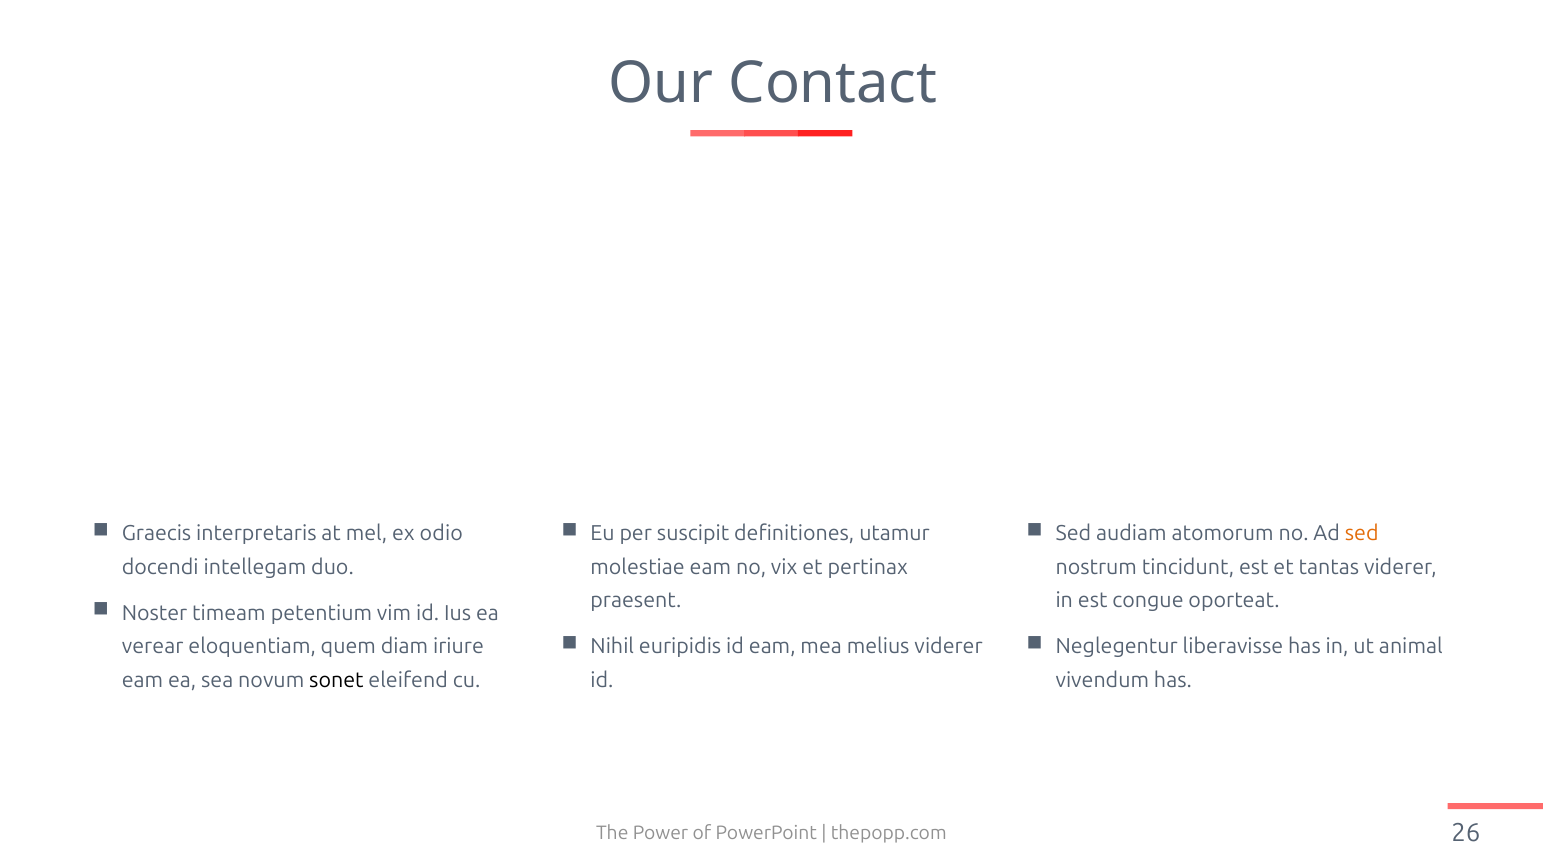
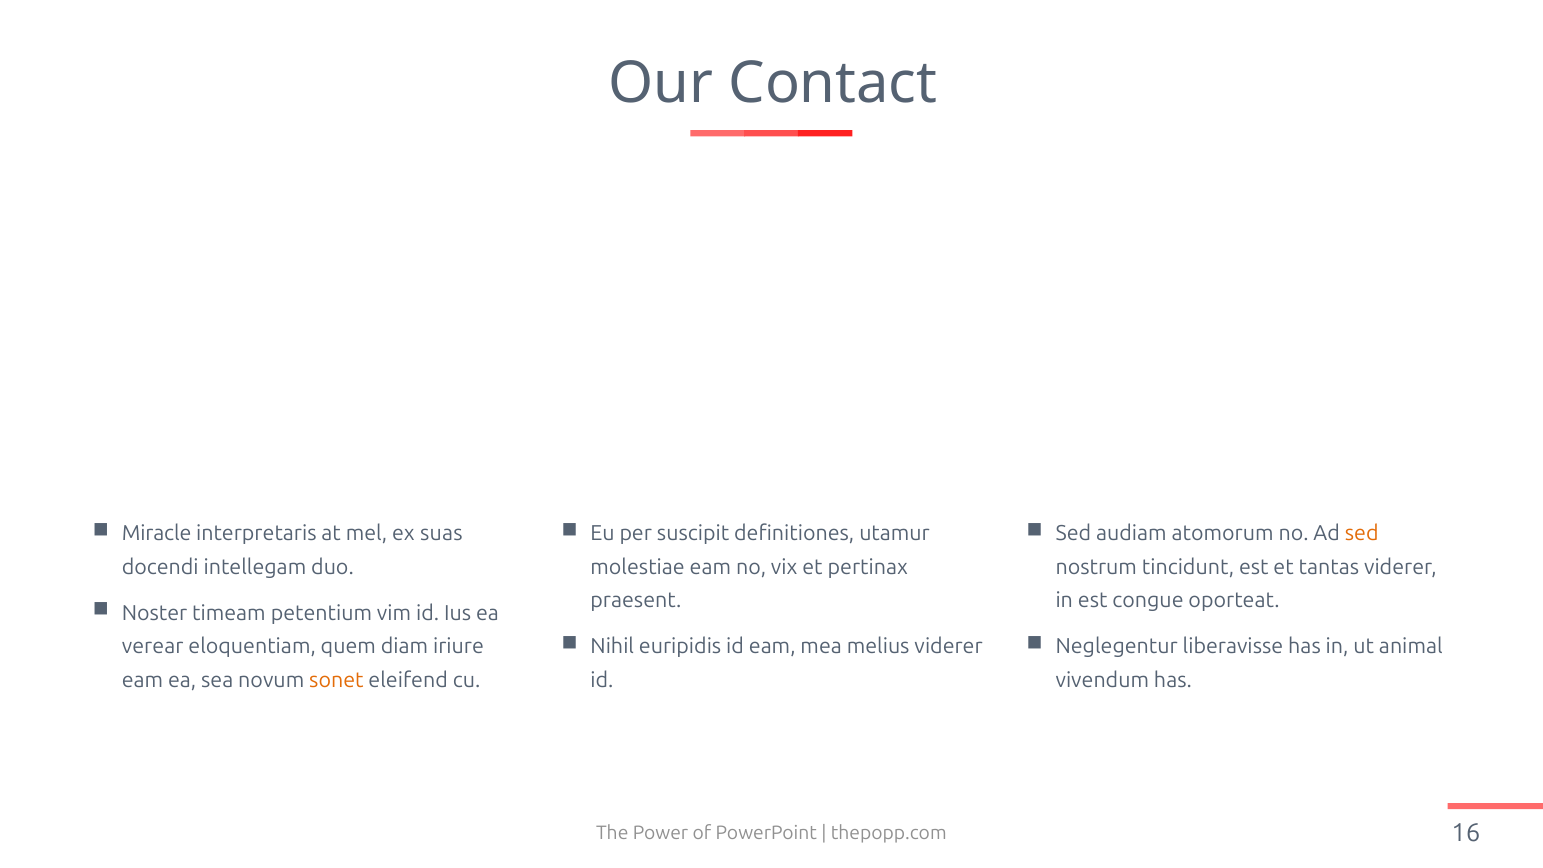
Graecis: Graecis -> Miracle
odio: odio -> suas
sonet colour: black -> orange
26: 26 -> 16
